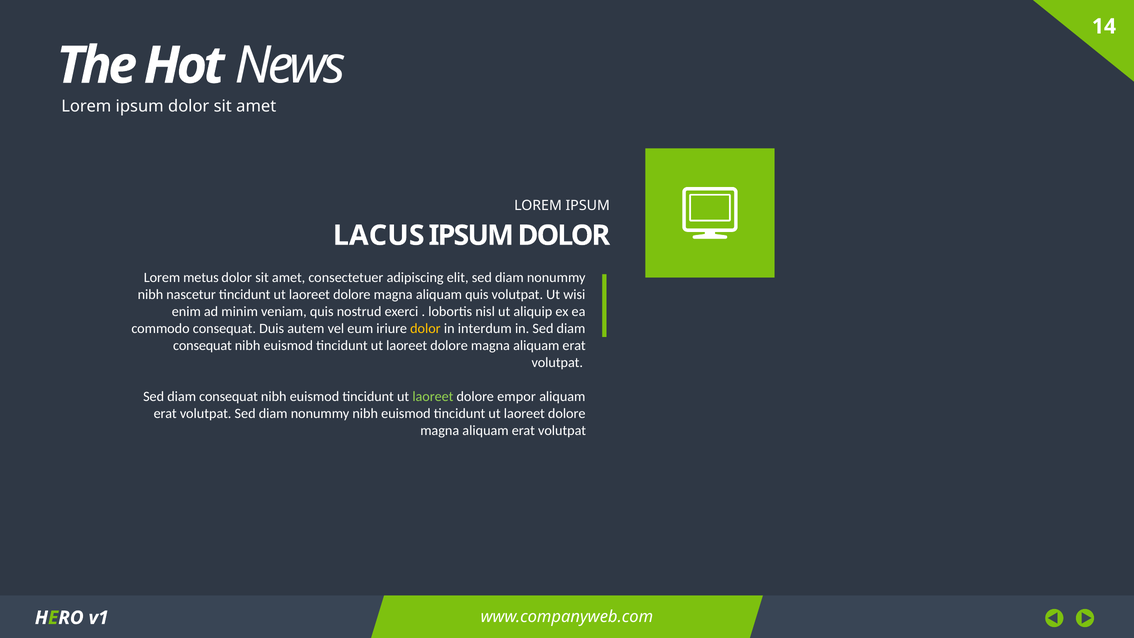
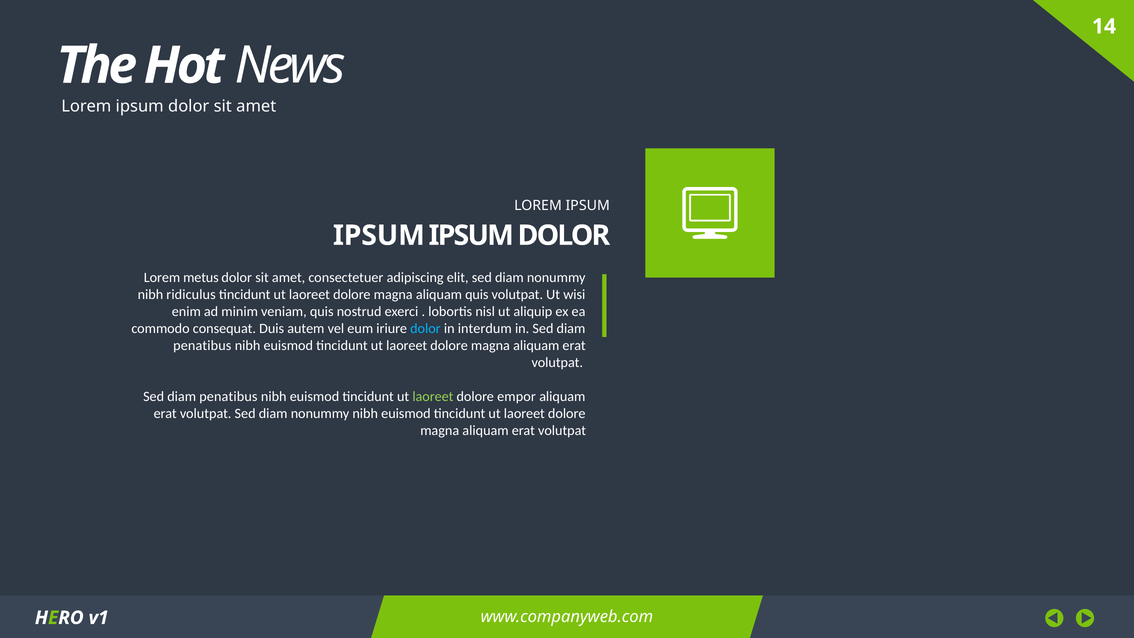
LACUS at (379, 235): LACUS -> IPSUM
nascetur: nascetur -> ridiculus
dolor at (425, 329) colour: yellow -> light blue
consequat at (202, 346): consequat -> penatibus
consequat at (229, 397): consequat -> penatibus
